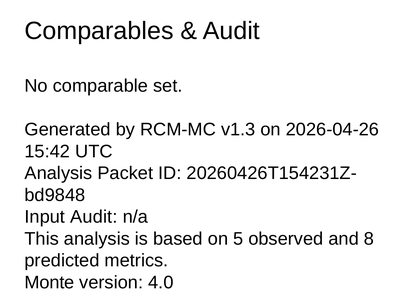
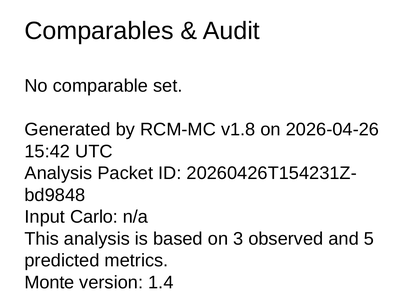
v1.3: v1.3 -> v1.8
Input Audit: Audit -> Carlo
5: 5 -> 3
8: 8 -> 5
4.0: 4.0 -> 1.4
